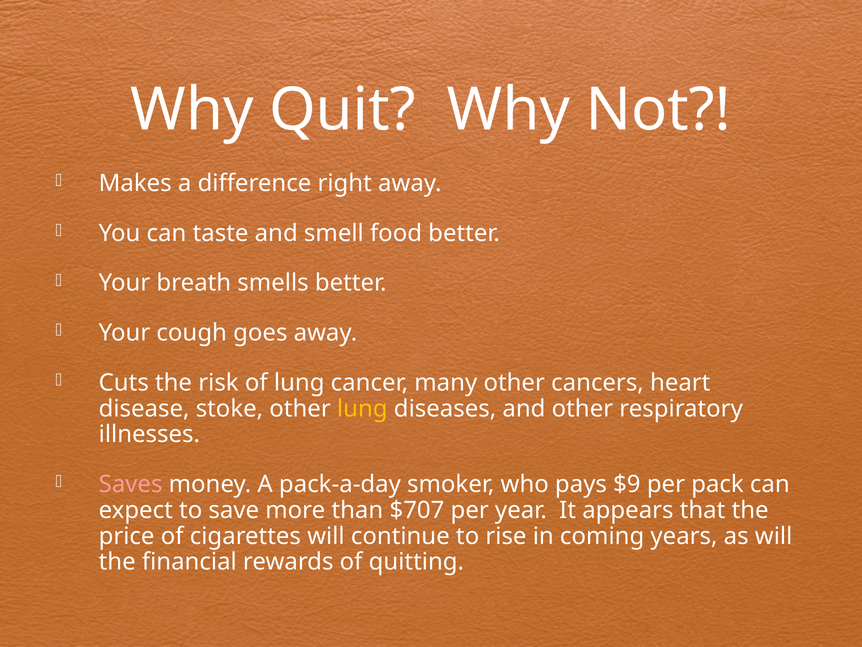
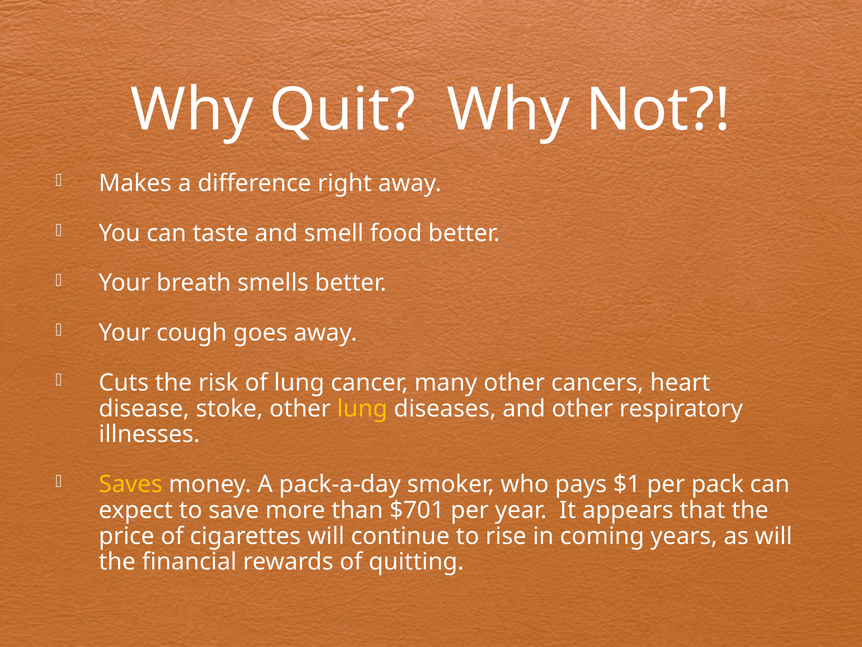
Saves colour: pink -> yellow
$9: $9 -> $1
$707: $707 -> $701
